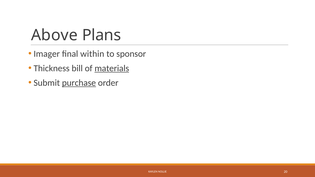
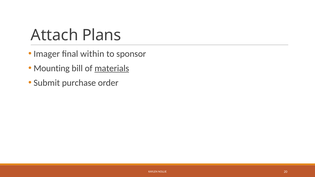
Above: Above -> Attach
Thickness: Thickness -> Mounting
purchase underline: present -> none
